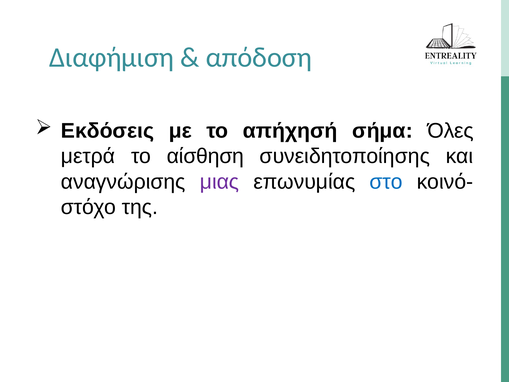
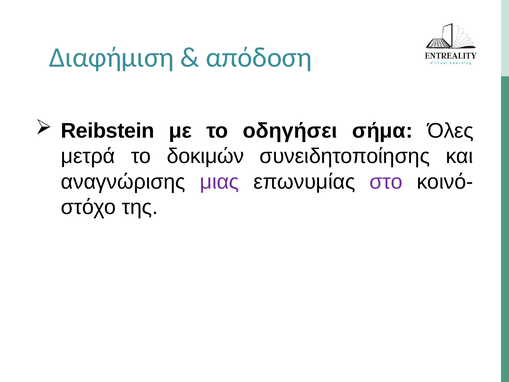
Εκδόσεις: Εκδόσεις -> Reibstein
απήχησή: απήχησή -> οδηγήσει
αίσθηση: αίσθηση -> δοκιμών
στο colour: blue -> purple
